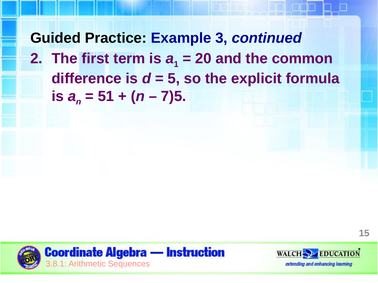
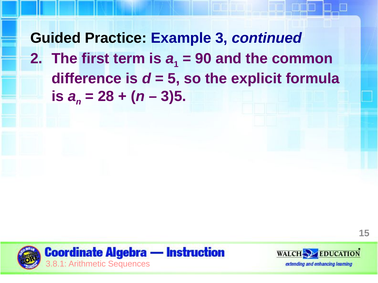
20: 20 -> 90
51: 51 -> 28
7)5: 7)5 -> 3)5
